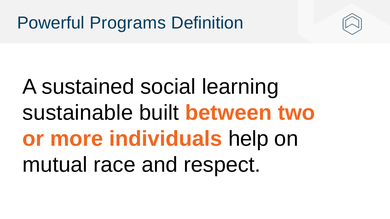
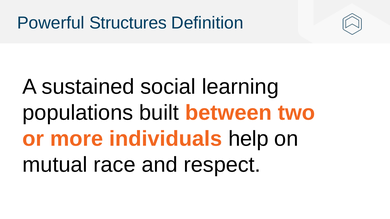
Programs: Programs -> Structures
sustainable: sustainable -> populations
